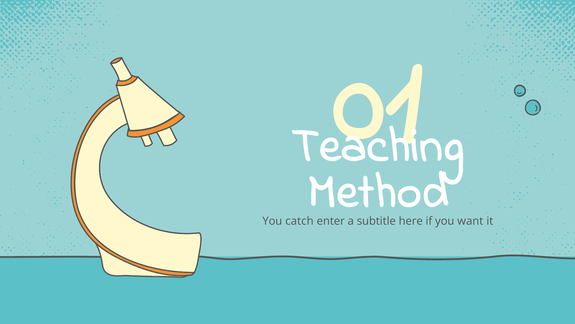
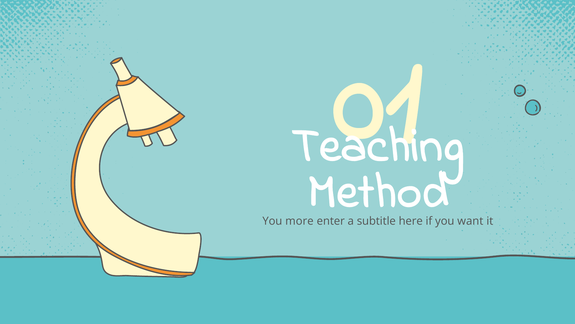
catch: catch -> more
